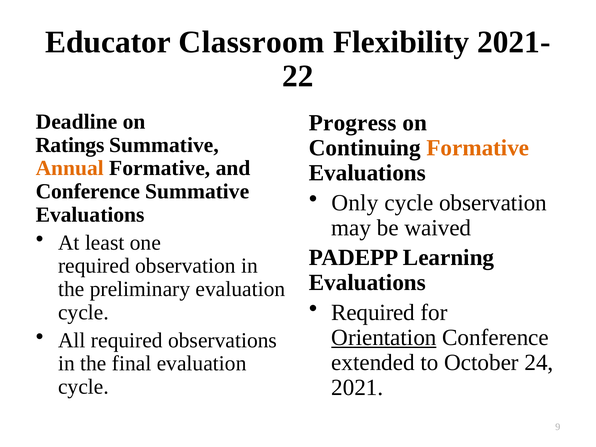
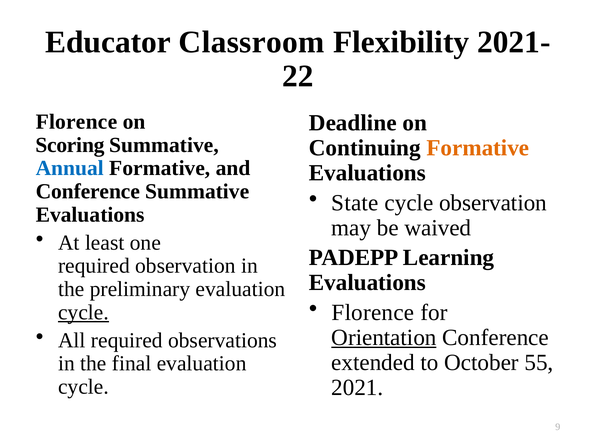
Deadline at (77, 122): Deadline -> Florence
Progress: Progress -> Deadline
Ratings: Ratings -> Scoring
Annual colour: orange -> blue
Only: Only -> State
Required at (373, 312): Required -> Florence
cycle at (83, 312) underline: none -> present
24: 24 -> 55
